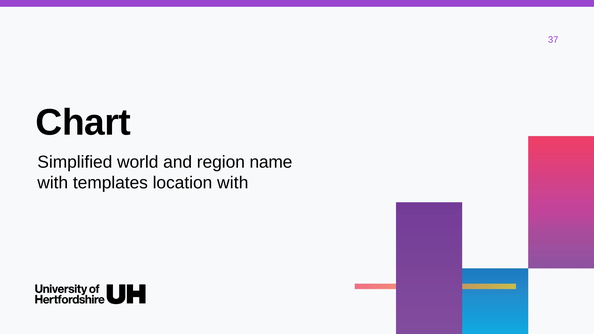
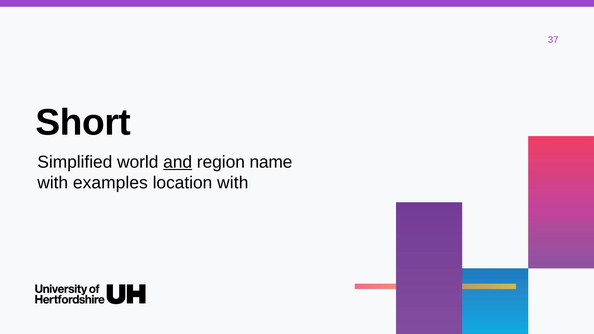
Chart: Chart -> Short
and underline: none -> present
templates: templates -> examples
